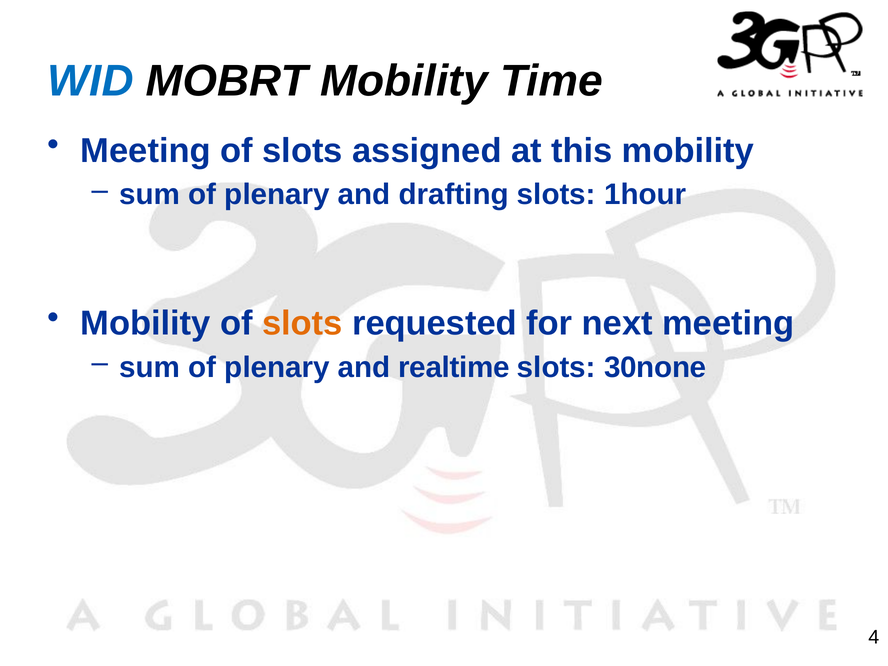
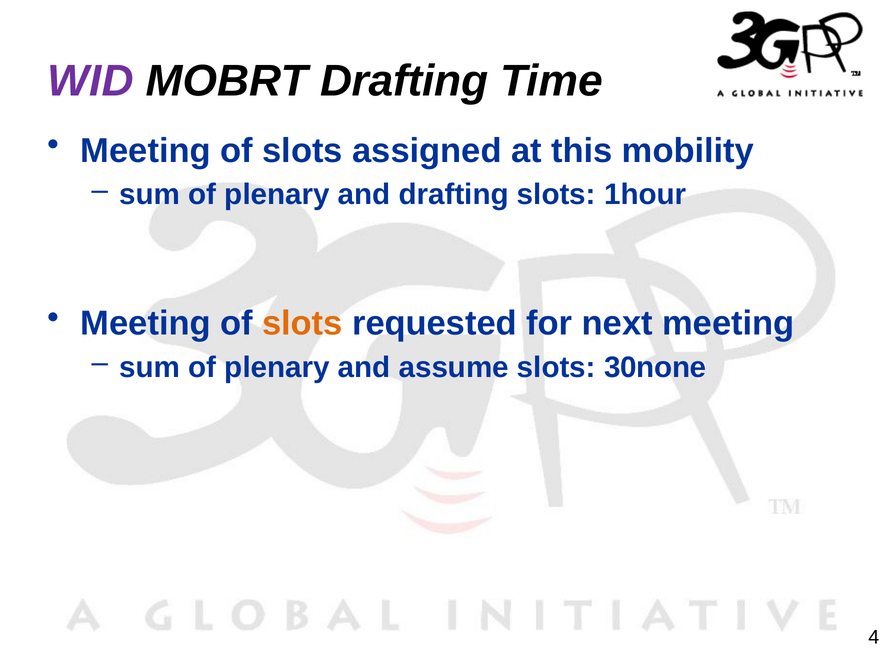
WID colour: blue -> purple
MOBRT Mobility: Mobility -> Drafting
Mobility at (146, 323): Mobility -> Meeting
realtime: realtime -> assume
